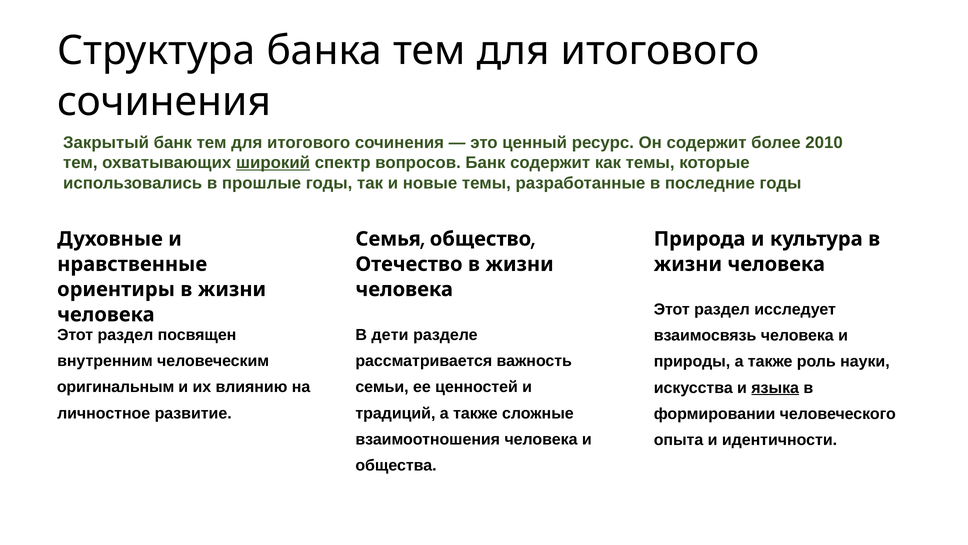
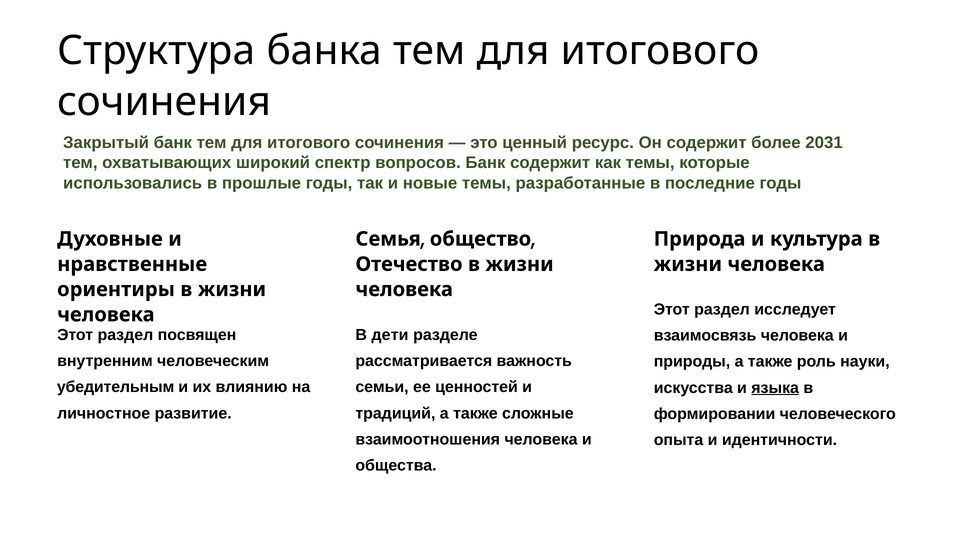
2010: 2010 -> 2031
широкий underline: present -> none
оригинальным: оригинальным -> убедительным
